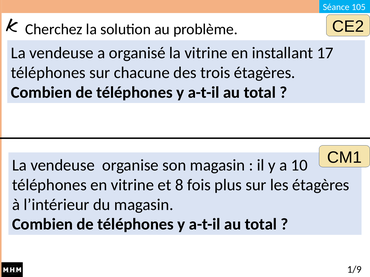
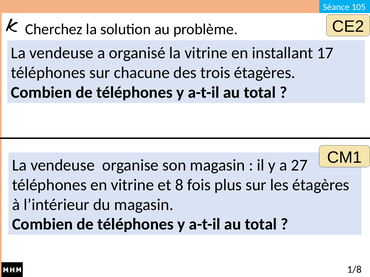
10: 10 -> 27
1/9: 1/9 -> 1/8
